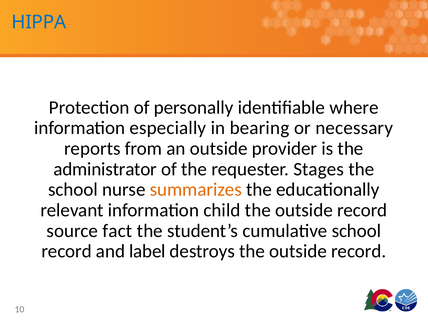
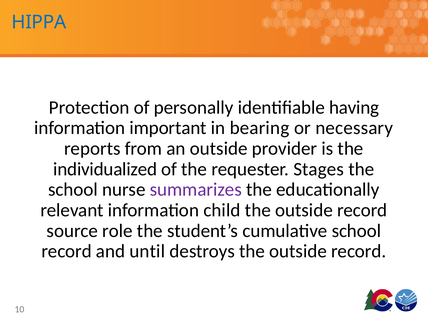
where: where -> having
especially: especially -> important
administrator: administrator -> individualized
summarizes colour: orange -> purple
fact: fact -> role
label: label -> until
